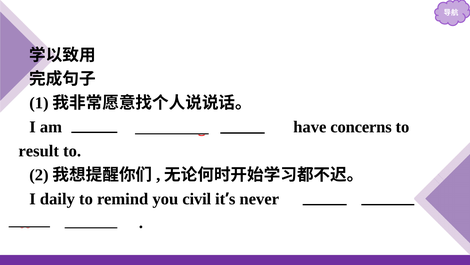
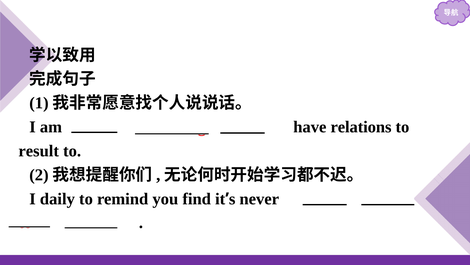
concerns: concerns -> relations
civil: civil -> find
